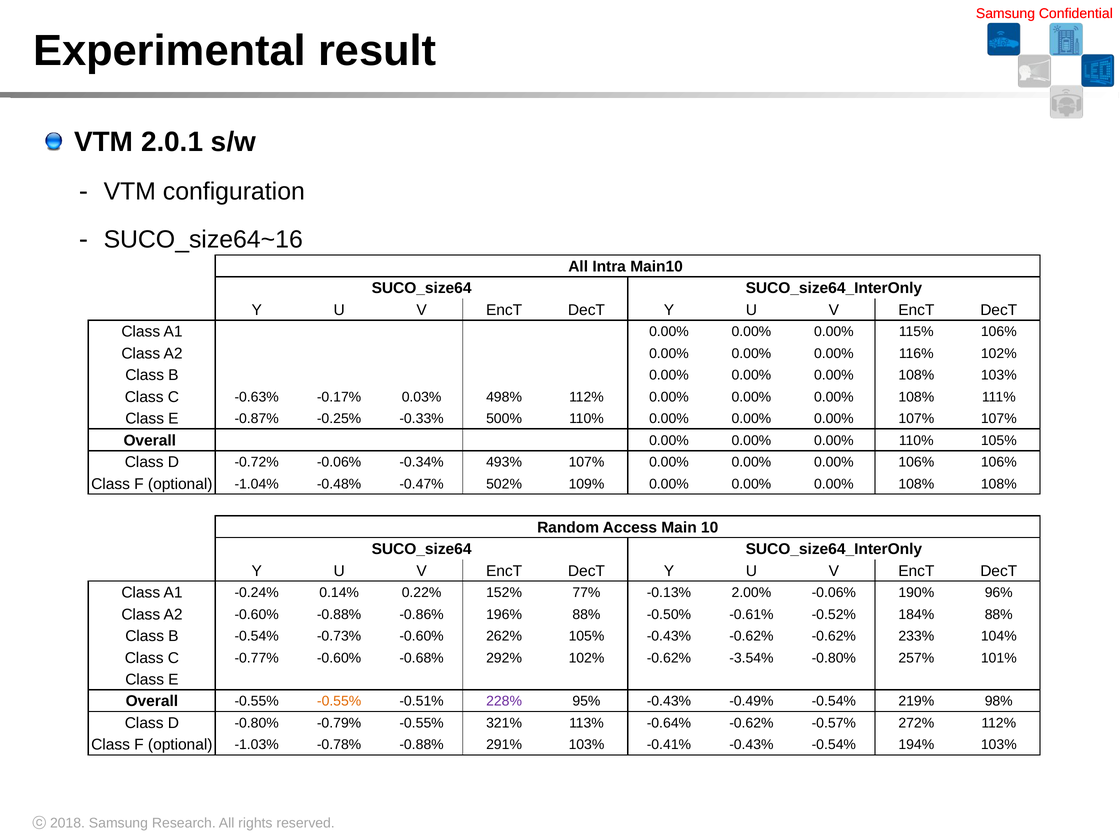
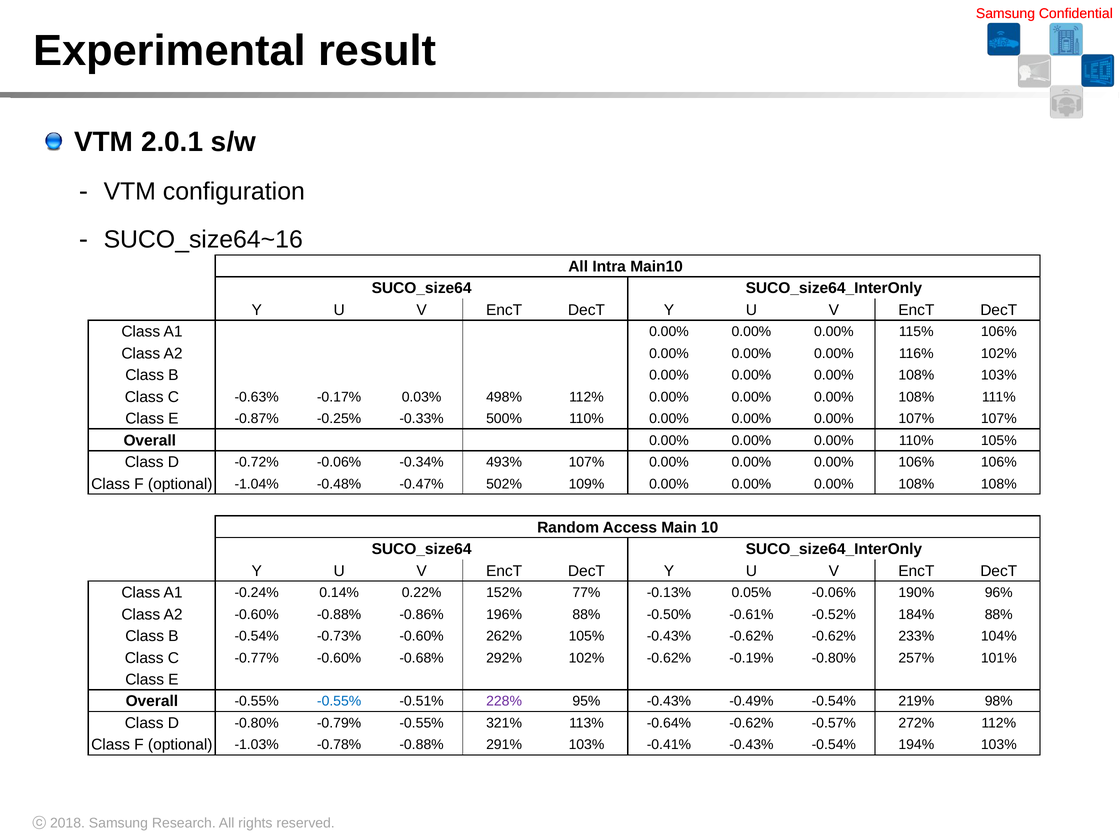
2.00%: 2.00% -> 0.05%
-3.54%: -3.54% -> -0.19%
-0.55% at (339, 701) colour: orange -> blue
